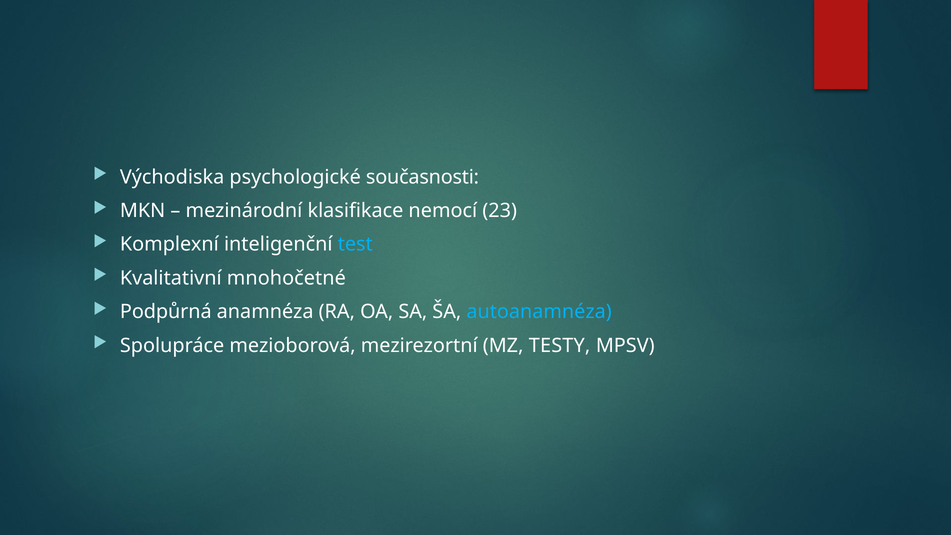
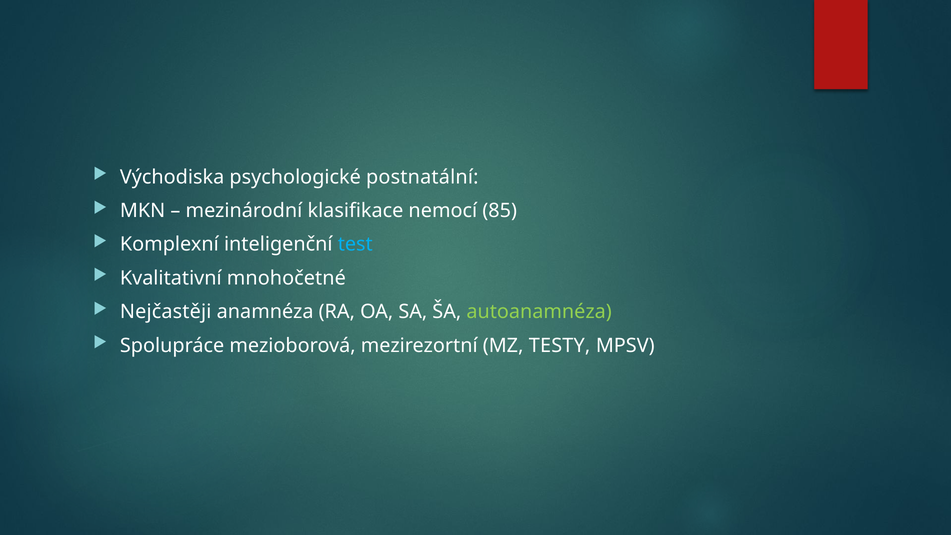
současnosti: současnosti -> postnatální
23: 23 -> 85
Podpůrná: Podpůrná -> Nejčastěji
autoanamnéza colour: light blue -> light green
